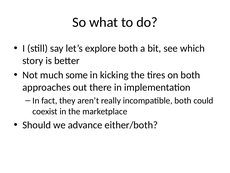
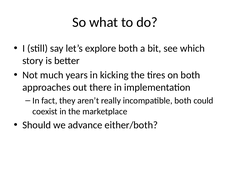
some: some -> years
